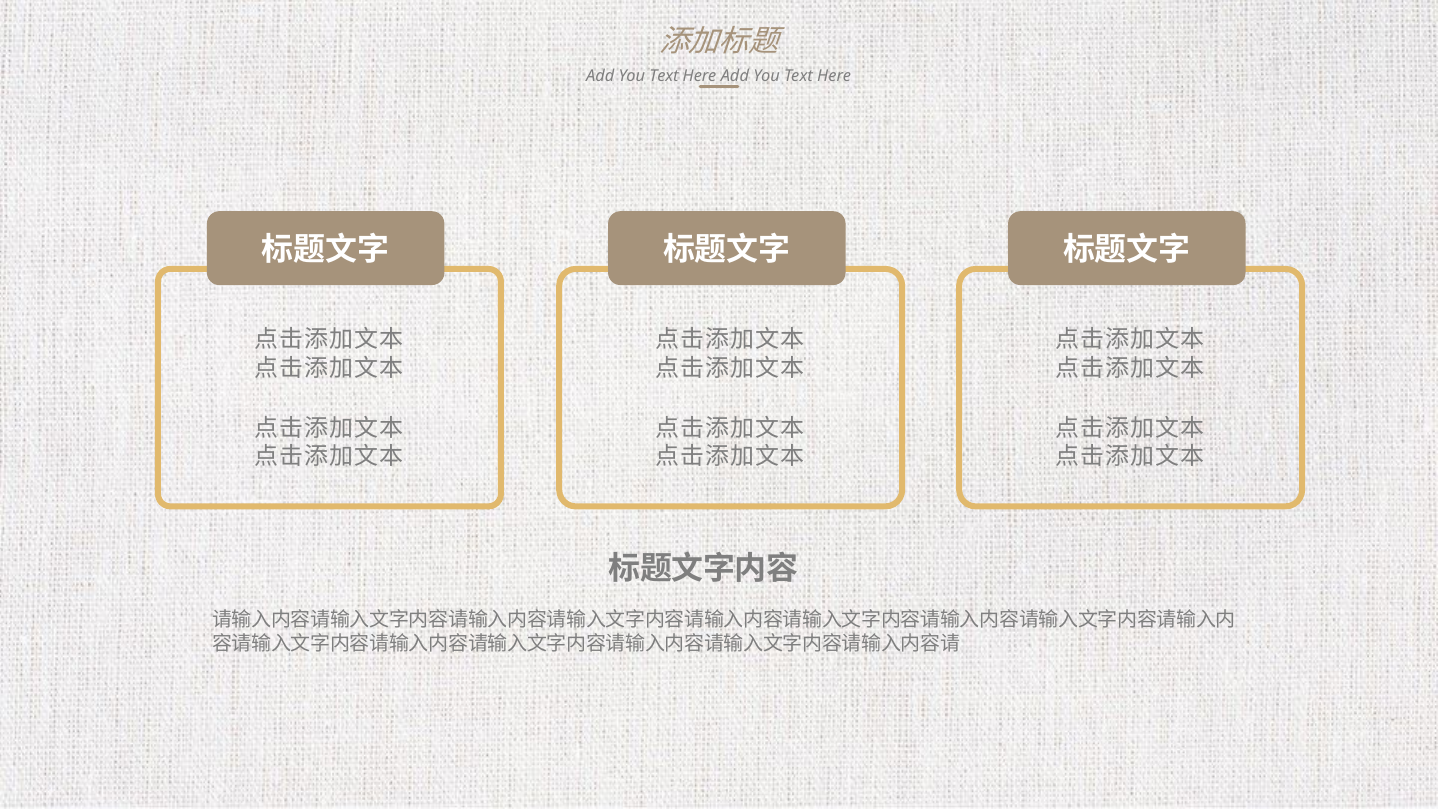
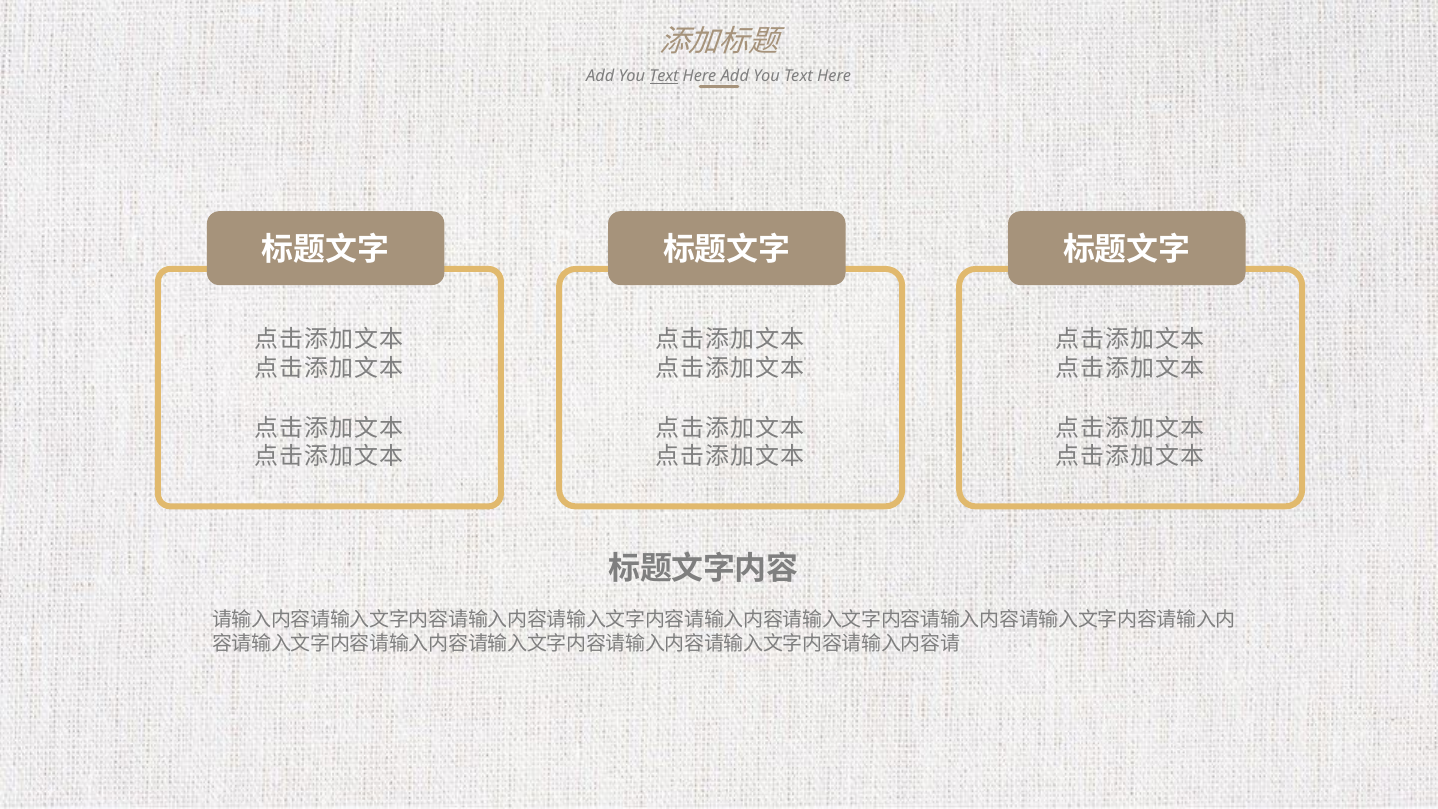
Text at (664, 76) underline: none -> present
